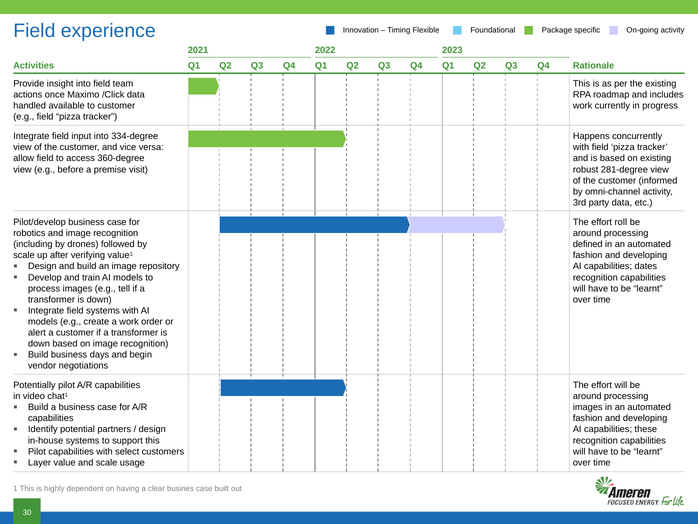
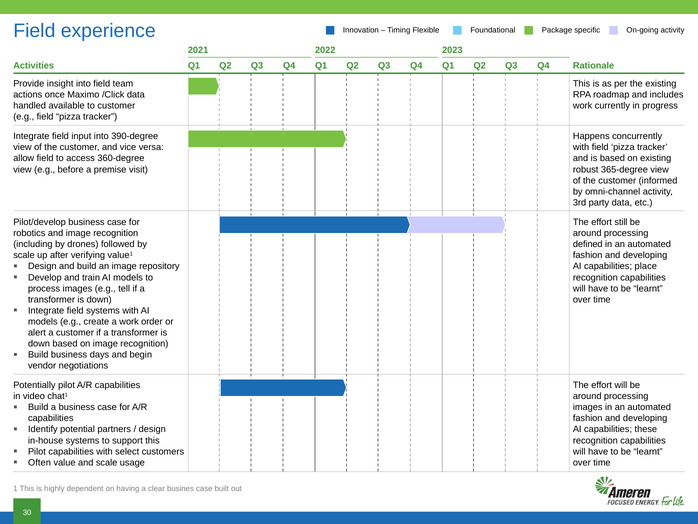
334-degree: 334-degree -> 390-degree
281-degree: 281-degree -> 365-degree
roll: roll -> still
dates: dates -> place
Layer: Layer -> Often
